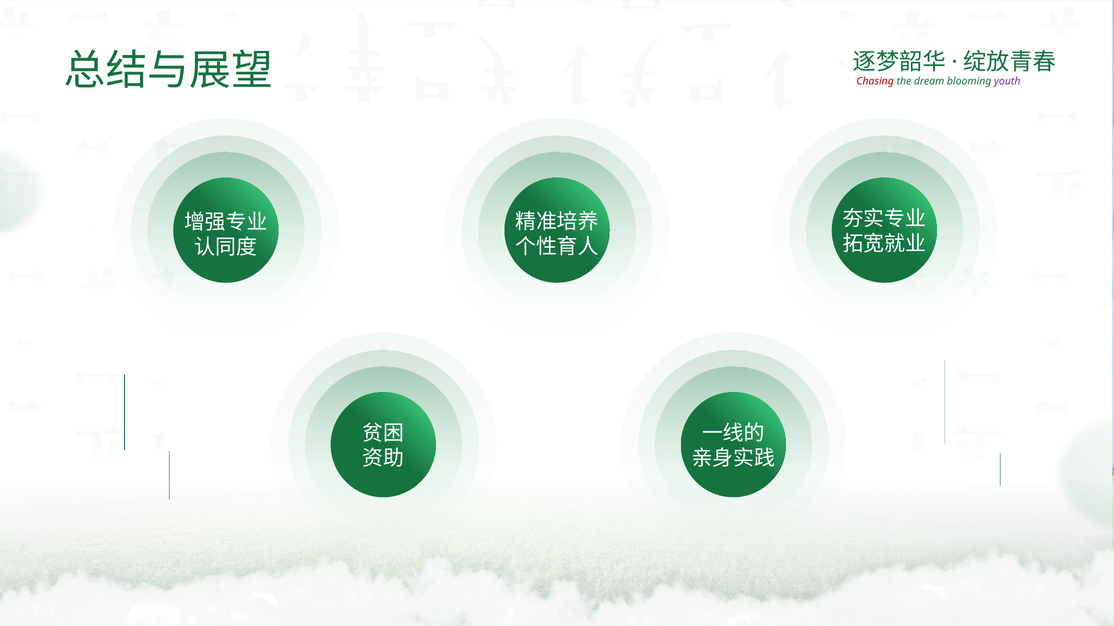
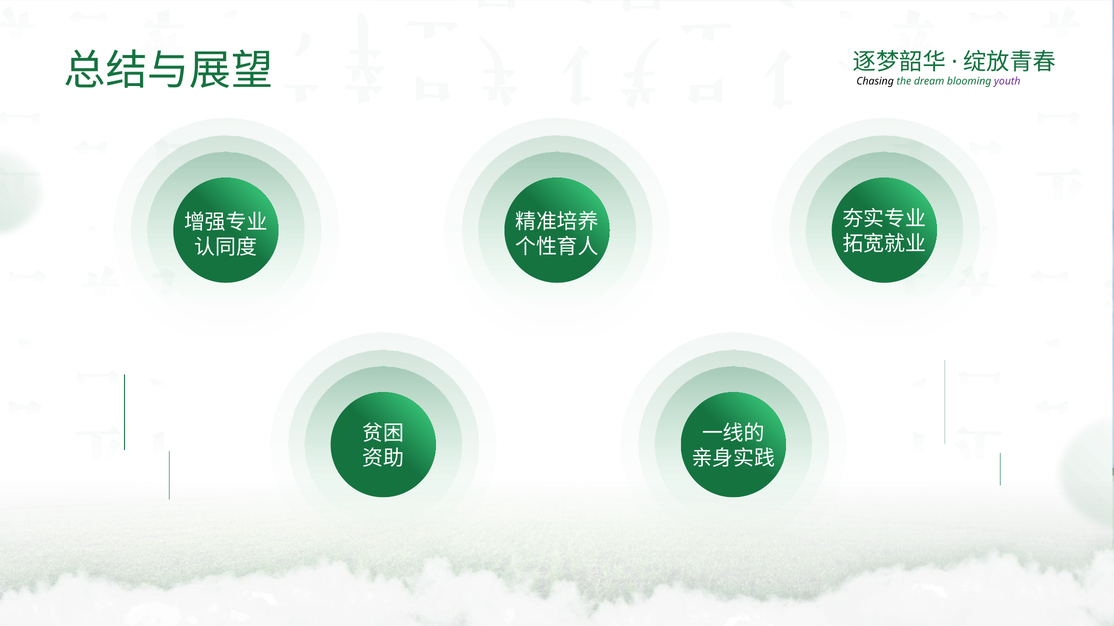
Chasing colour: red -> black
